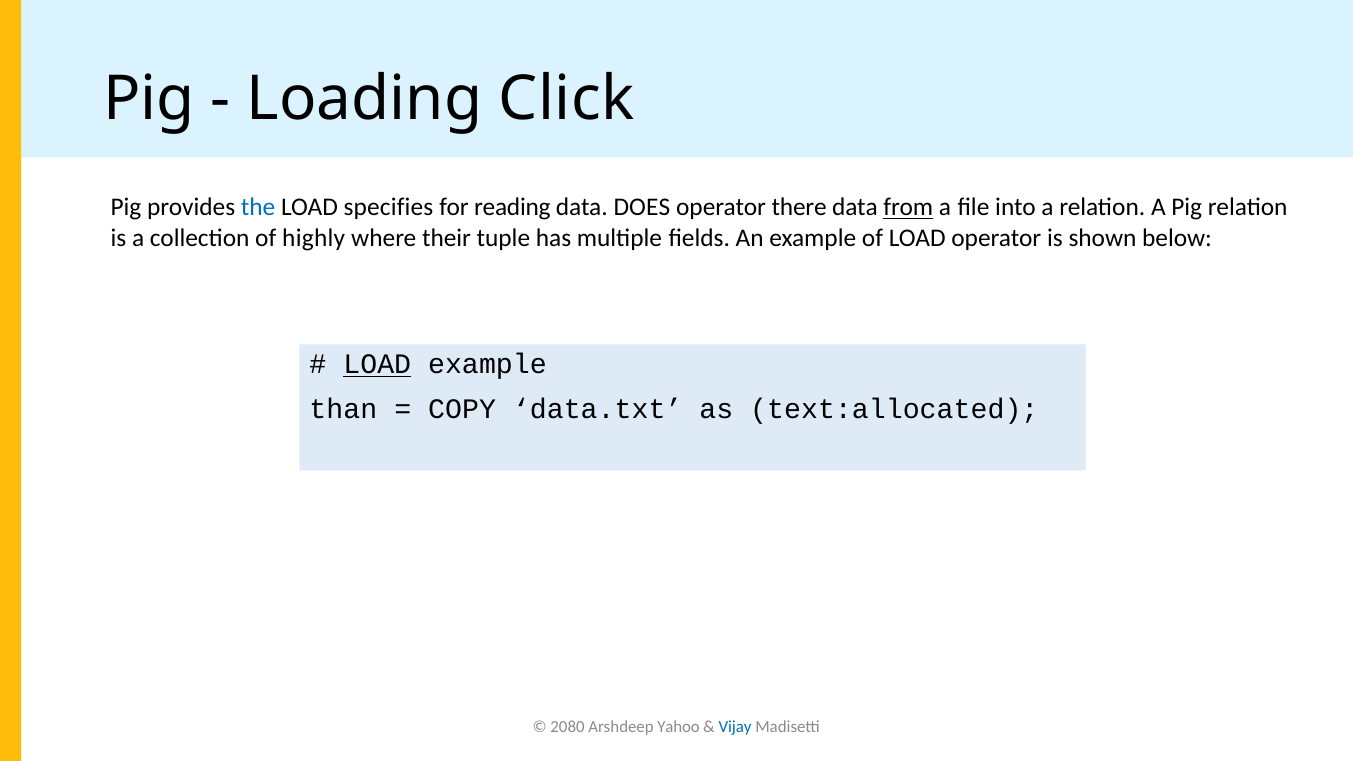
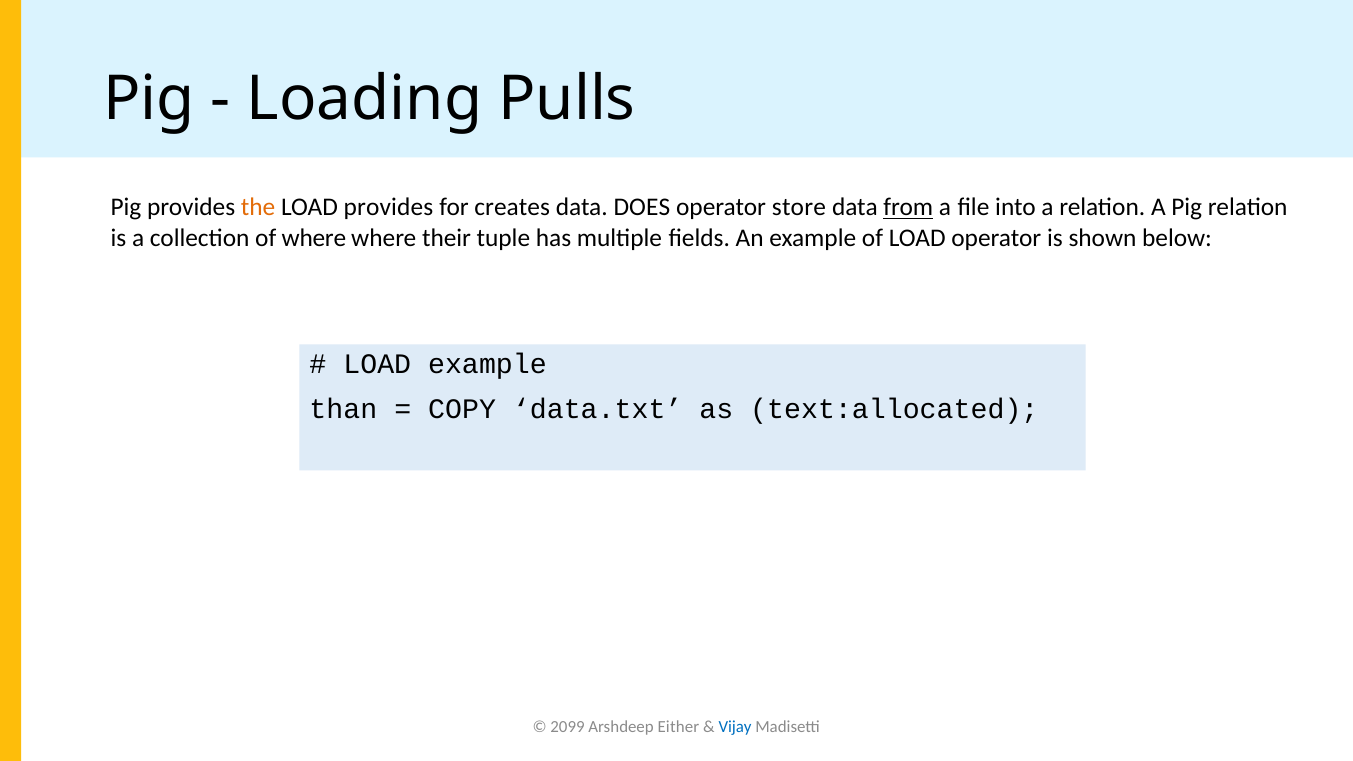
Click: Click -> Pulls
the colour: blue -> orange
LOAD specifies: specifies -> provides
reading: reading -> creates
there: there -> store
of highly: highly -> where
LOAD at (377, 365) underline: present -> none
2080: 2080 -> 2099
Yahoo: Yahoo -> Either
